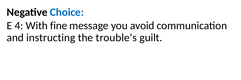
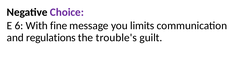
Choice colour: blue -> purple
4: 4 -> 6
avoid: avoid -> limits
instructing: instructing -> regulations
